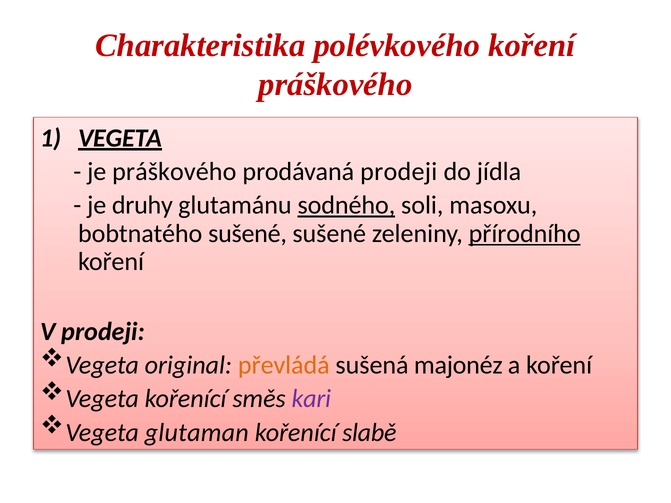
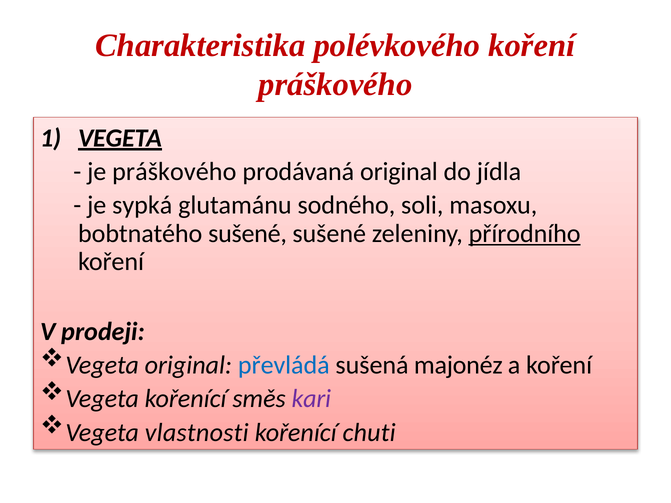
prodávaná prodeji: prodeji -> original
druhy: druhy -> sypká
sodného underline: present -> none
převládá colour: orange -> blue
glutaman: glutaman -> vlastnosti
slabě: slabě -> chuti
